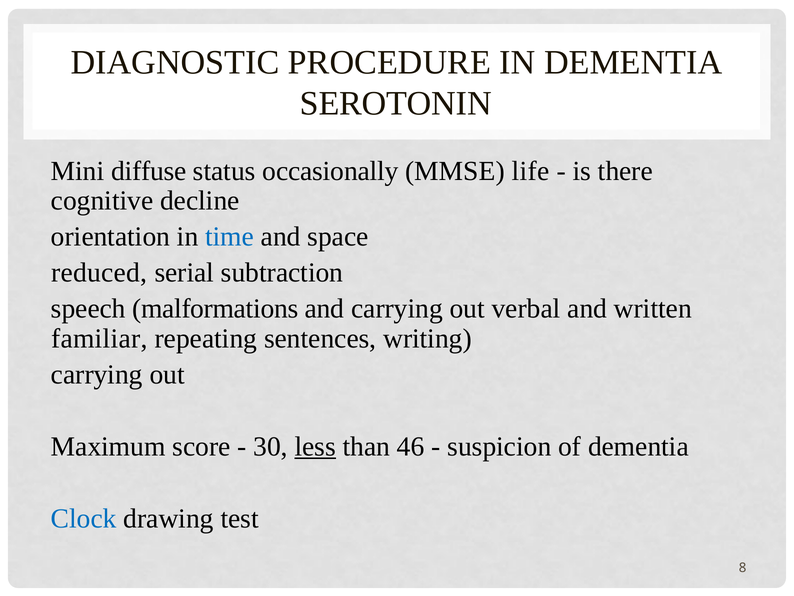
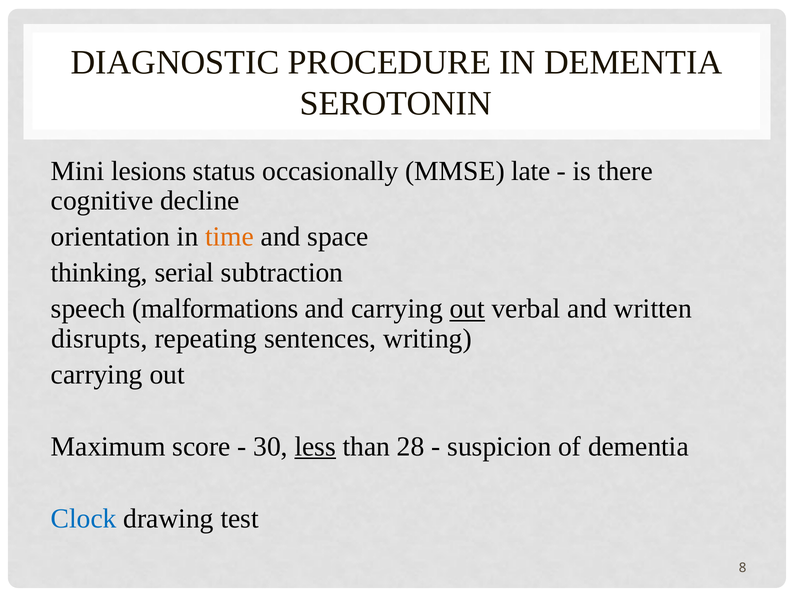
diffuse: diffuse -> lesions
life: life -> late
time colour: blue -> orange
reduced: reduced -> thinking
out at (467, 308) underline: none -> present
familiar: familiar -> disrupts
46: 46 -> 28
